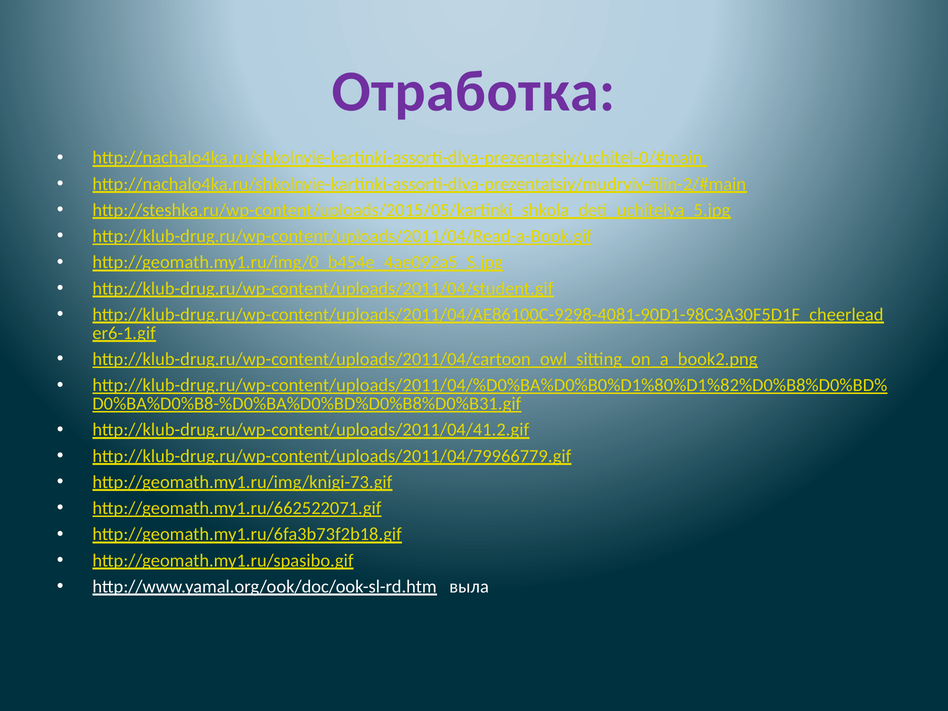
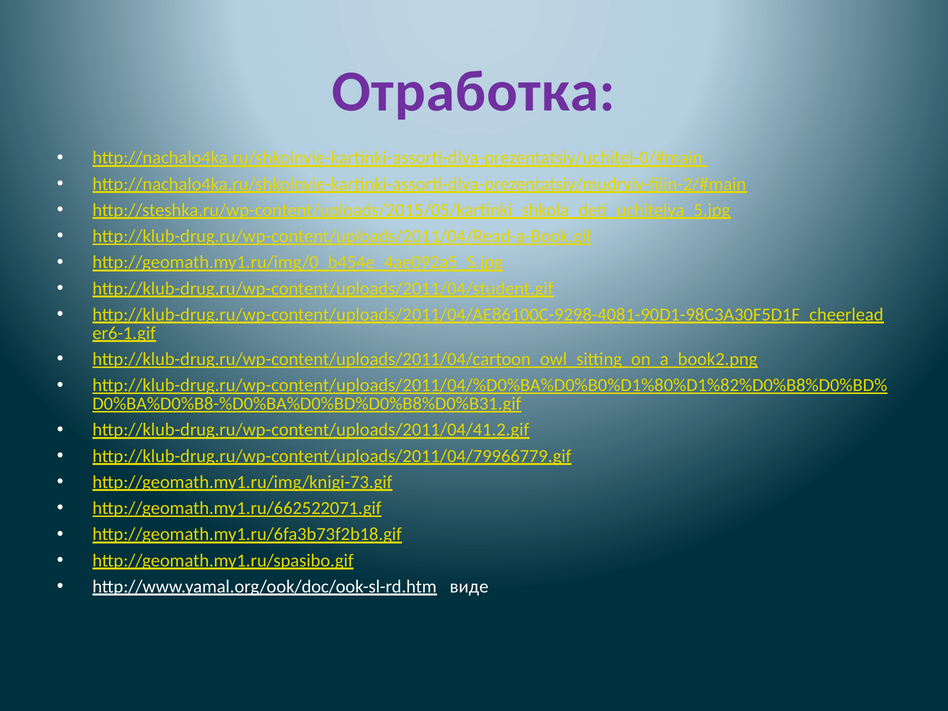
выла: выла -> виде
